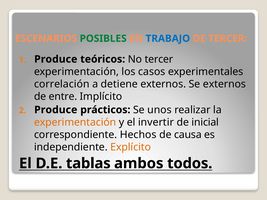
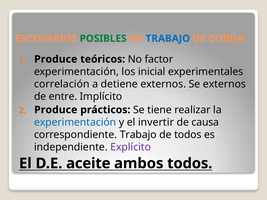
DE TERCER: TERCER -> COBIJA
No tercer: tercer -> factor
casos: casos -> inicial
unos: unos -> tiene
experimentación at (75, 122) colour: orange -> blue
inicial: inicial -> causa
correspondiente Hechos: Hechos -> Trabajo
de causa: causa -> todos
Explícito colour: orange -> purple
tablas: tablas -> aceite
